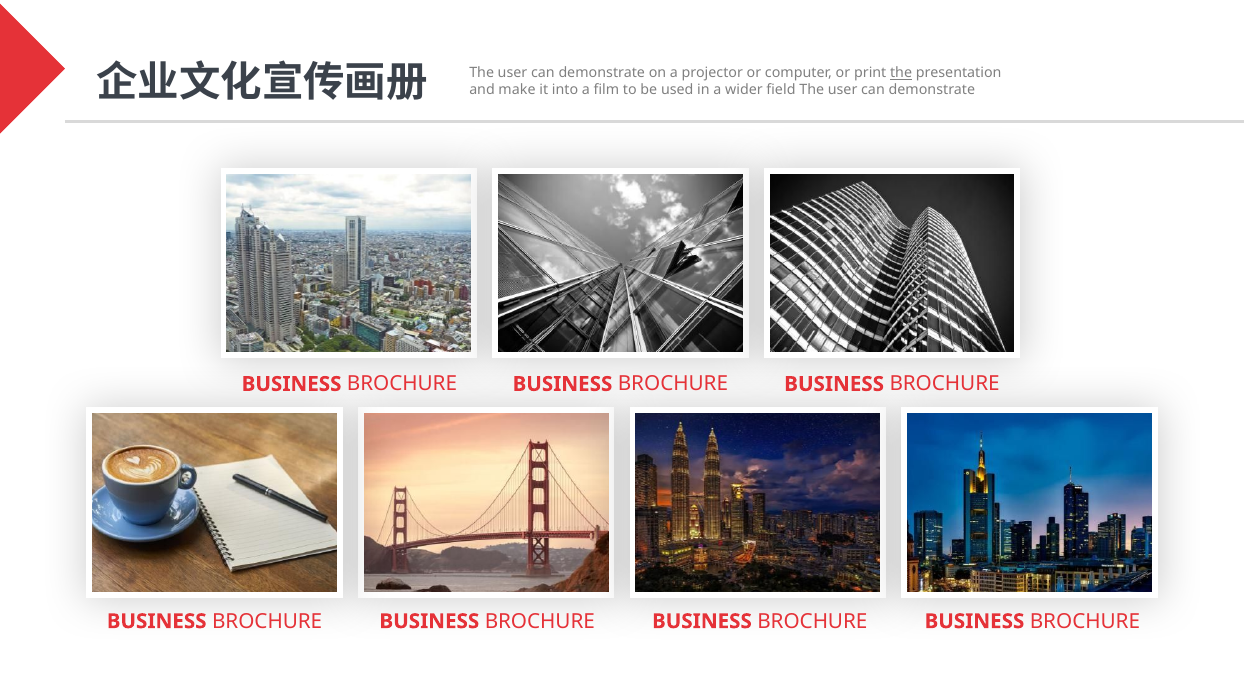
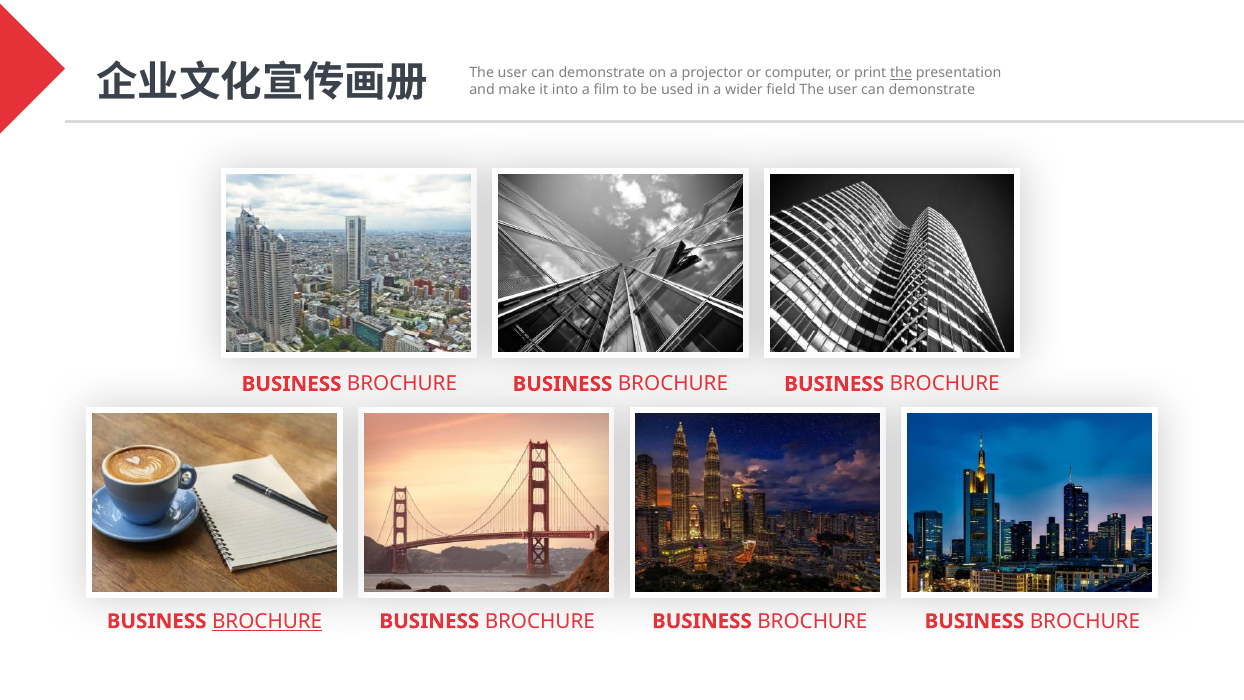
BROCHURE at (267, 621) underline: none -> present
